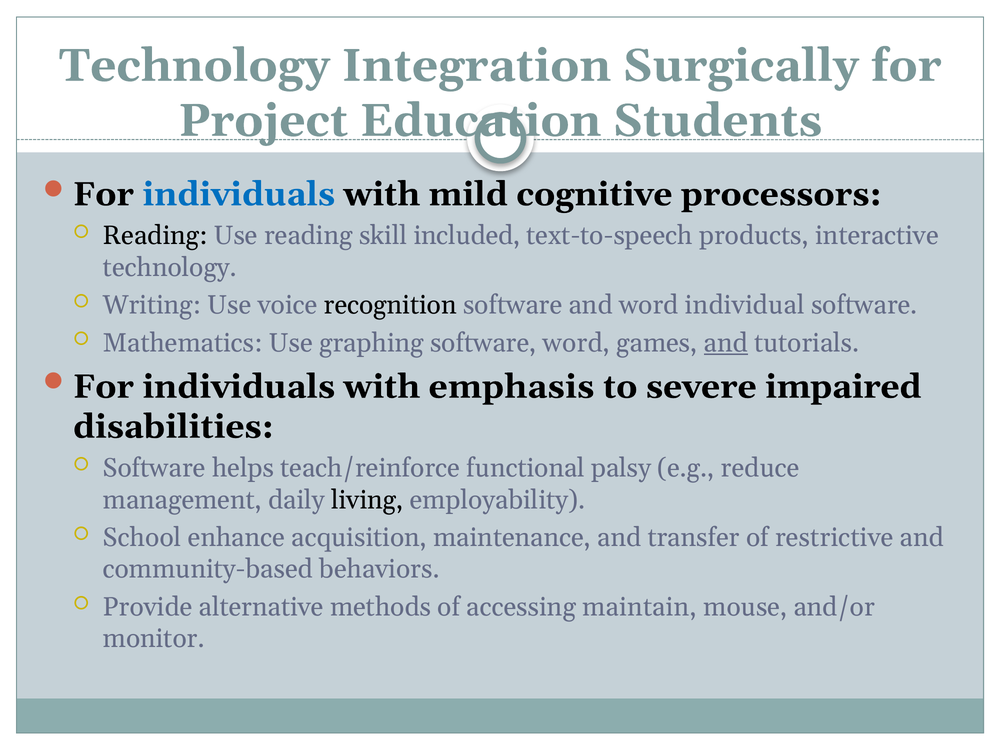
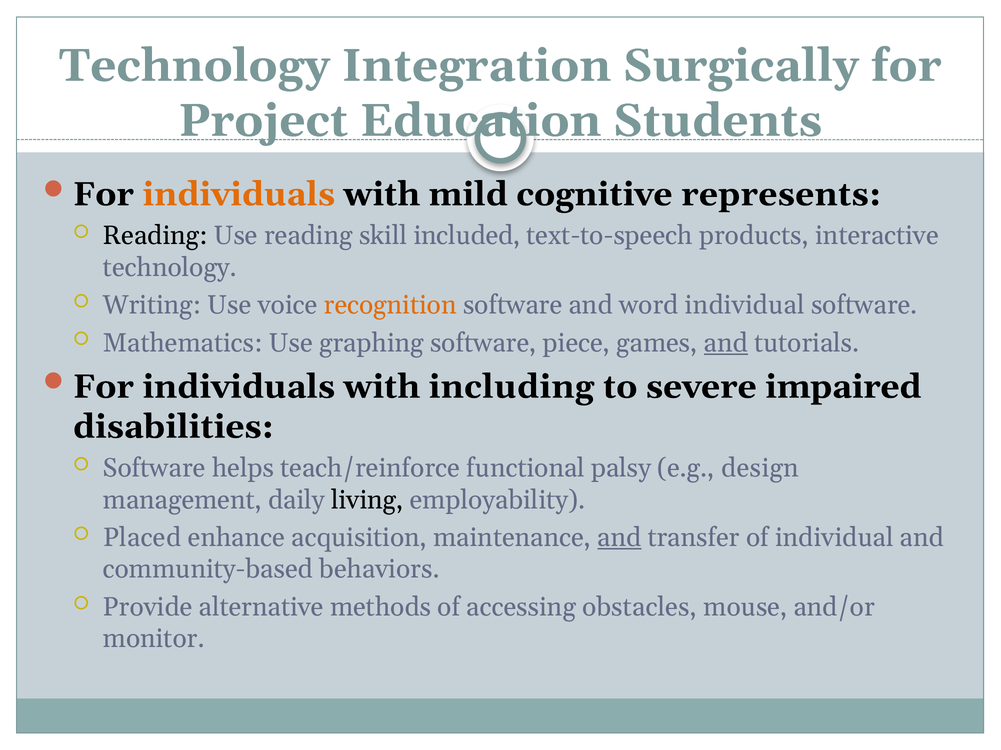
individuals at (239, 194) colour: blue -> orange
processors: processors -> represents
recognition colour: black -> orange
software word: word -> piece
emphasis: emphasis -> including
reduce: reduce -> design
School: School -> Placed
and at (619, 538) underline: none -> present
of restrictive: restrictive -> individual
maintain: maintain -> obstacles
